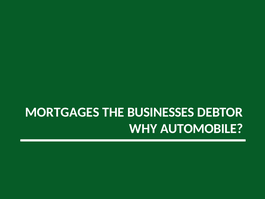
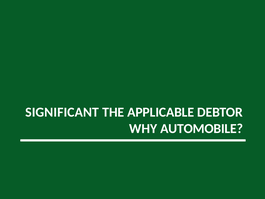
MORTGAGES: MORTGAGES -> SIGNIFICANT
BUSINESSES: BUSINESSES -> APPLICABLE
